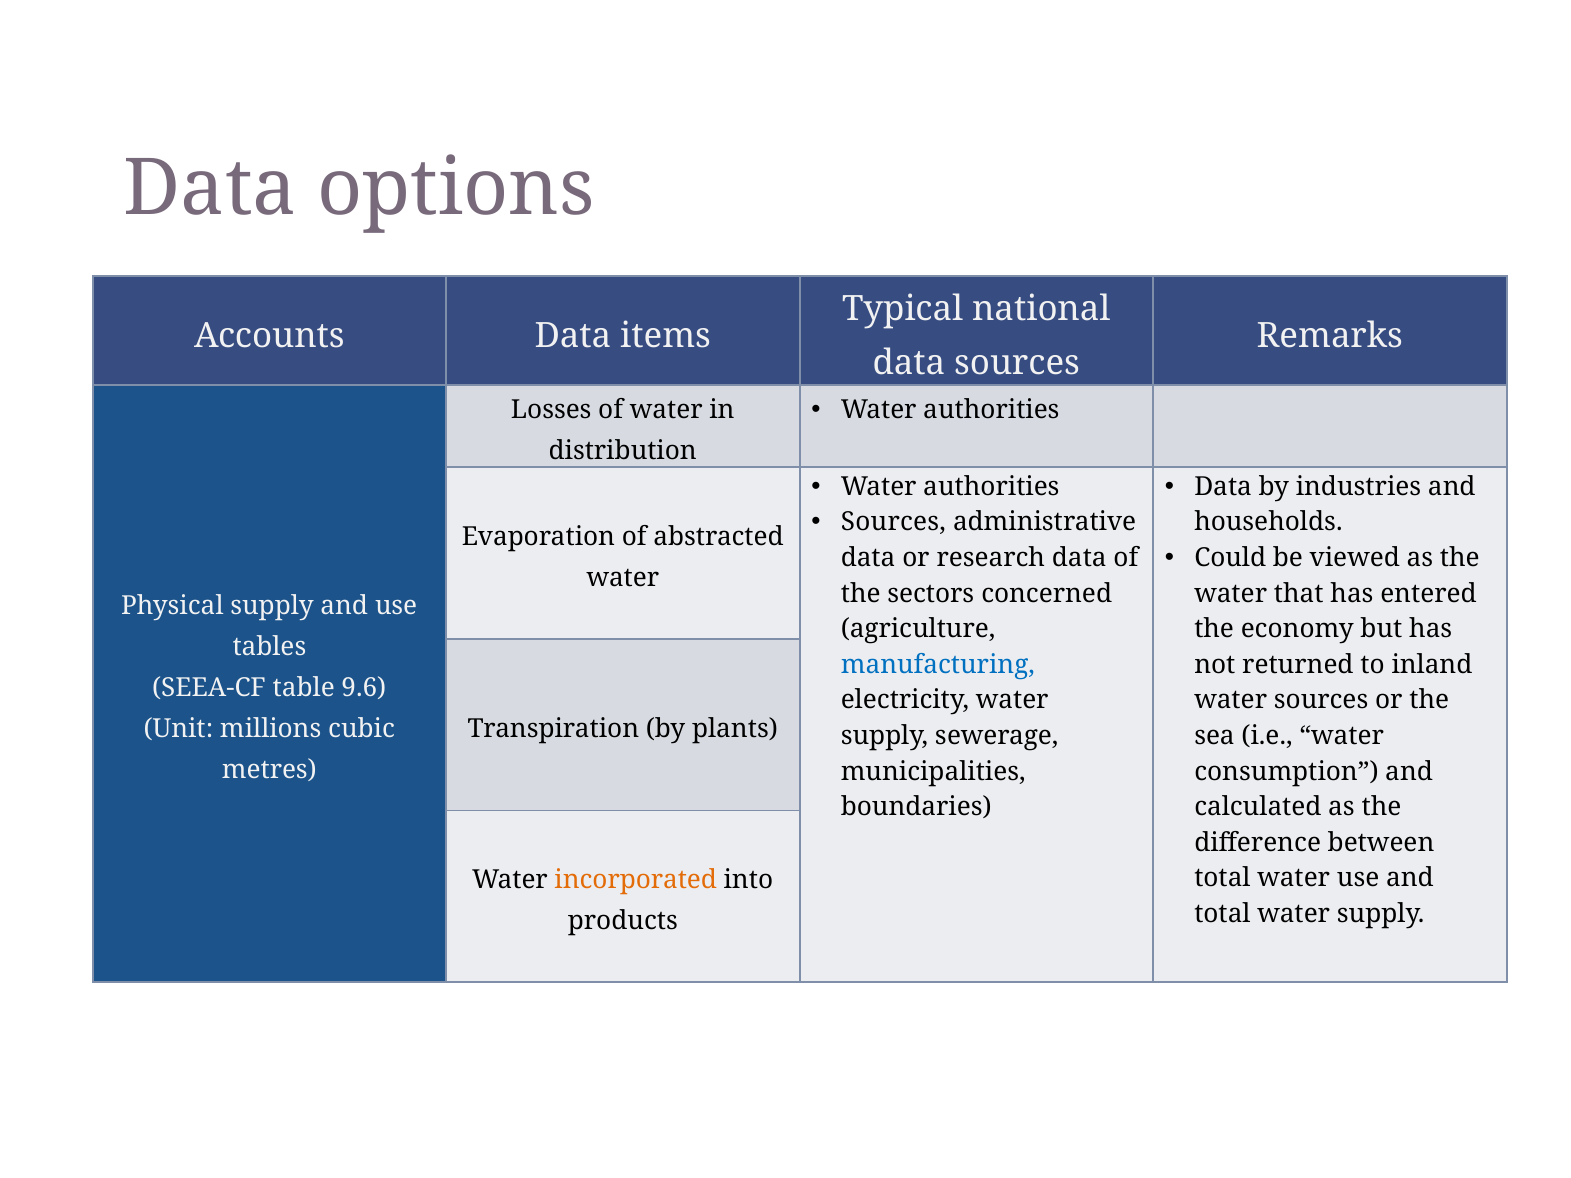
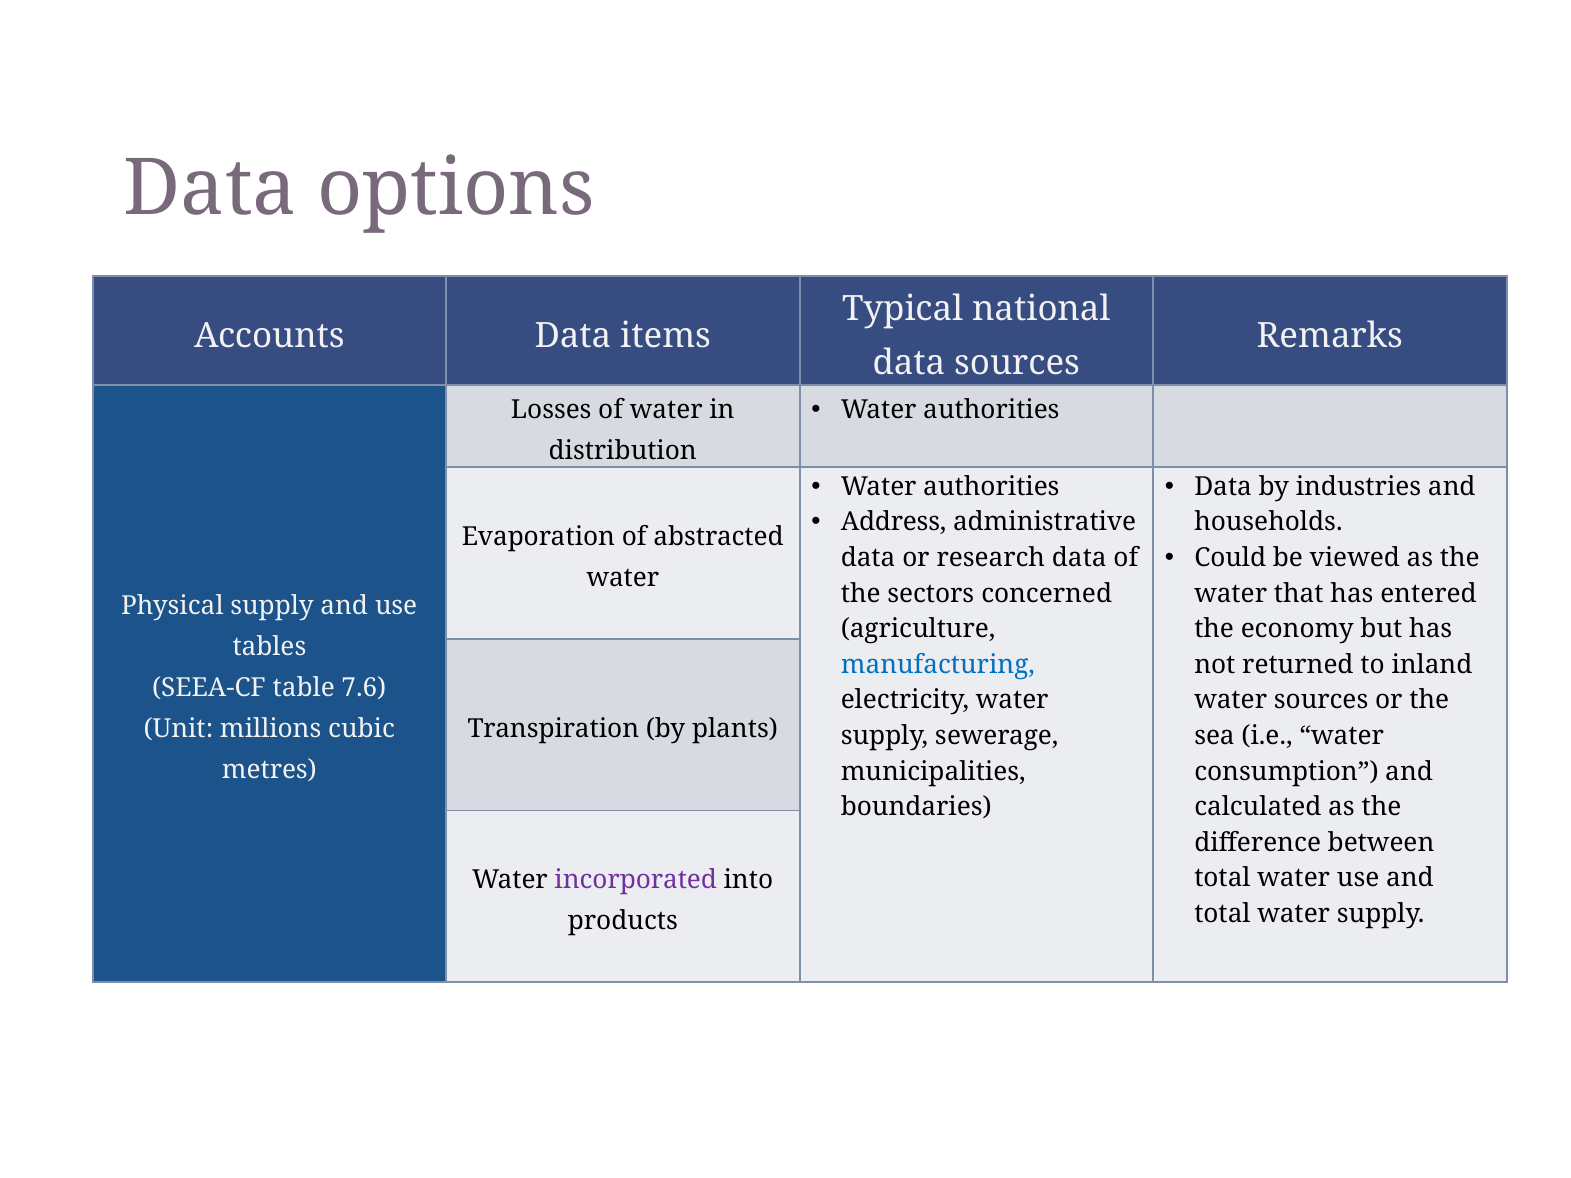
Sources at (893, 522): Sources -> Address
9.6: 9.6 -> 7.6
incorporated colour: orange -> purple
